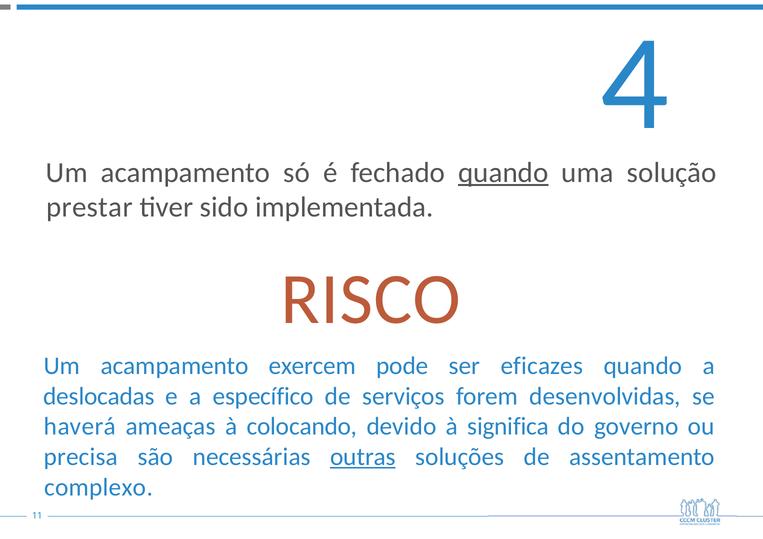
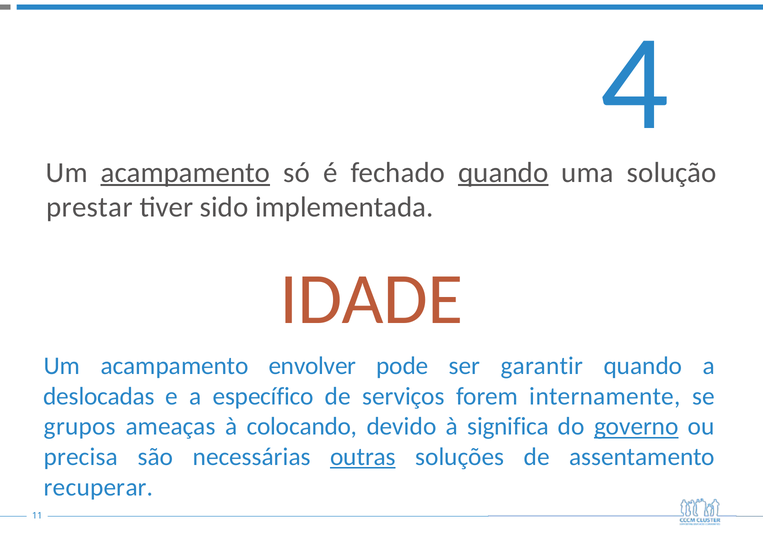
acampamento at (186, 173) underline: none -> present
RISCO: RISCO -> IDADE
exercem: exercem -> envolver
eficazes: eficazes -> garantir
desenvolvidas: desenvolvidas -> internamente
haverá: haverá -> grupos
governo underline: none -> present
complexo: complexo -> recuperar
